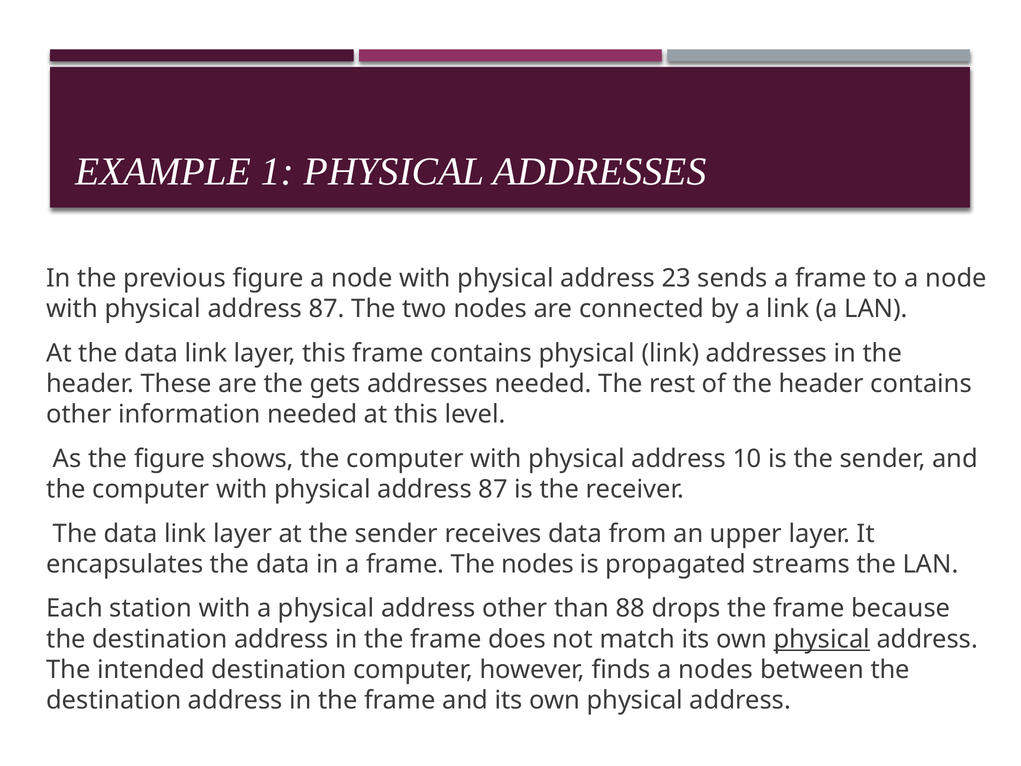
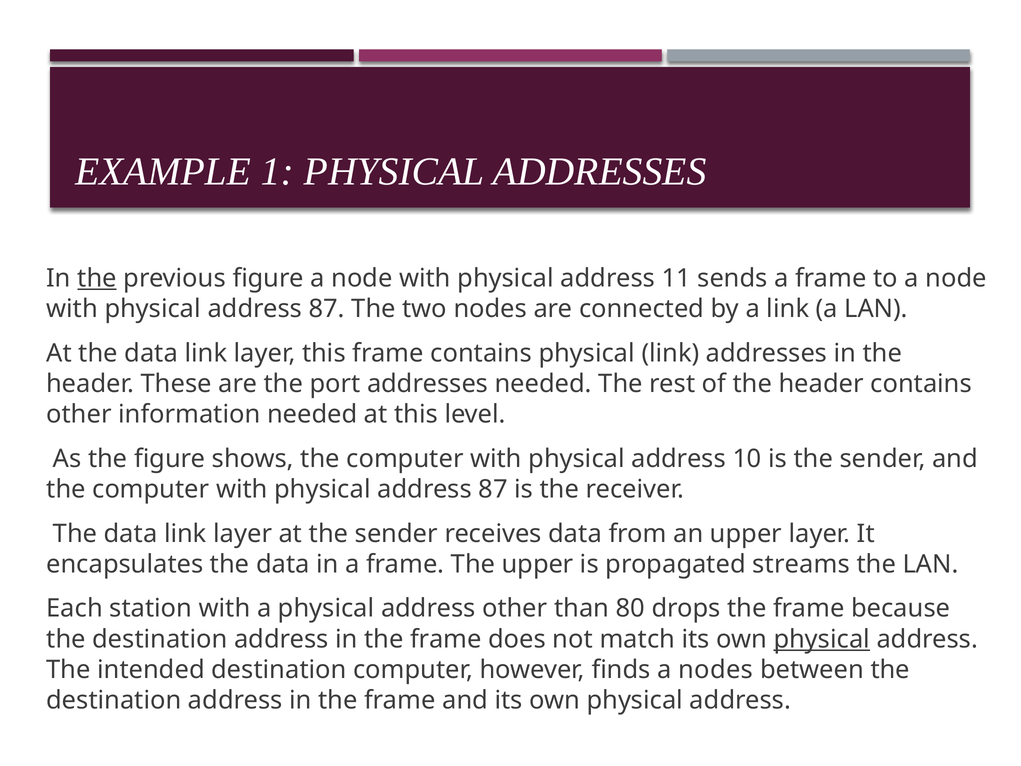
the at (97, 278) underline: none -> present
23: 23 -> 11
gets: gets -> port
The nodes: nodes -> upper
88: 88 -> 80
